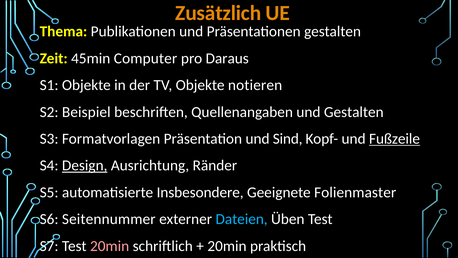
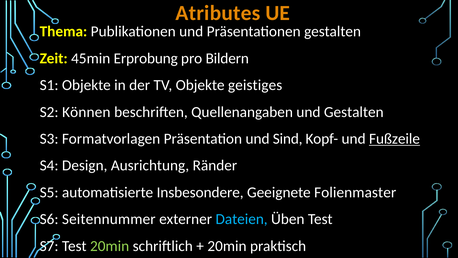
Zusätzlich: Zusätzlich -> Atributes
Computer: Computer -> Erprobung
Daraus: Daraus -> Bildern
notieren: notieren -> geistiges
Beispiel: Beispiel -> Können
Design underline: present -> none
20min at (110, 246) colour: pink -> light green
